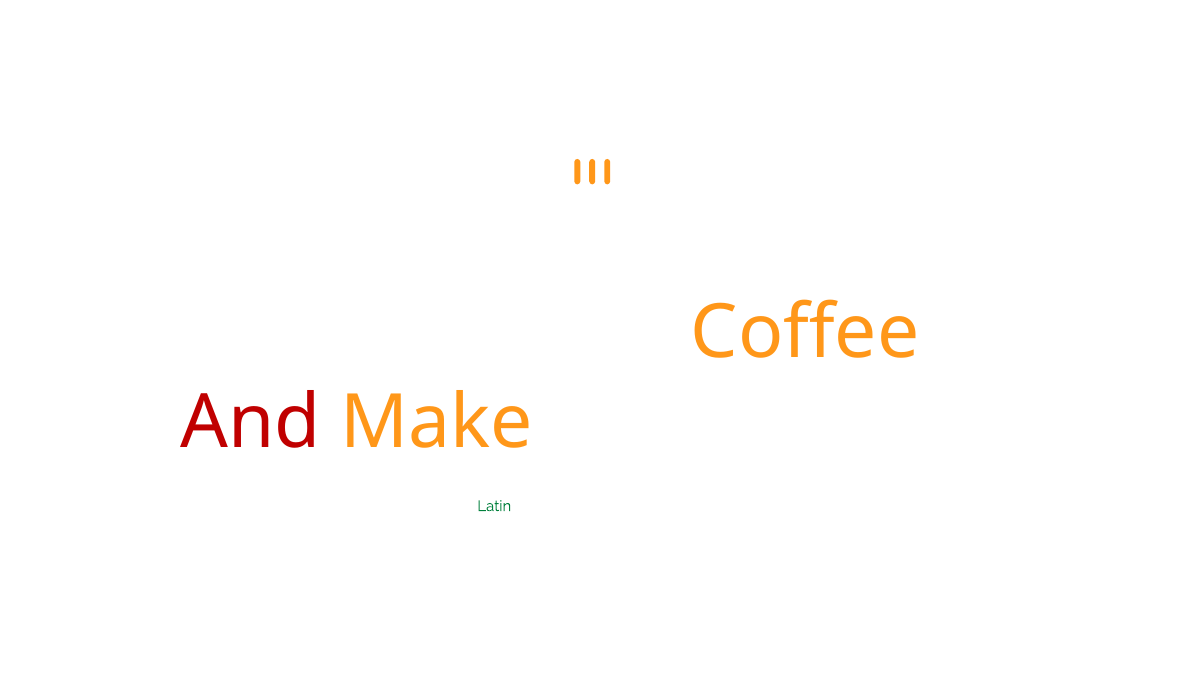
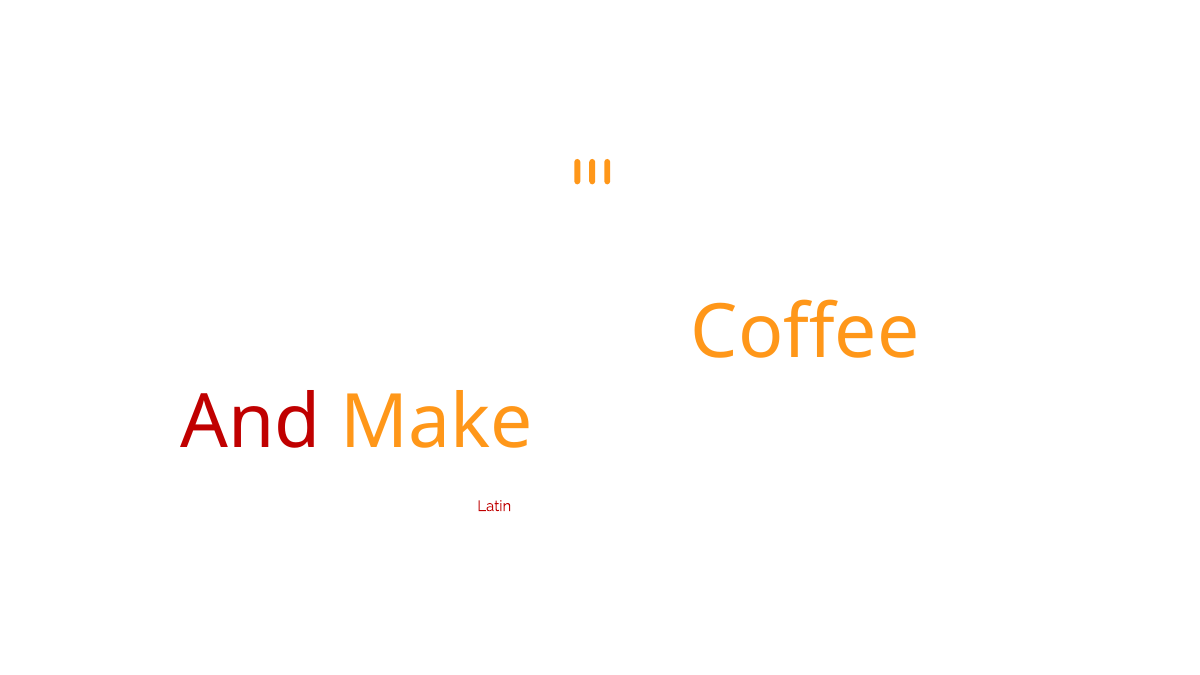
Latin colour: green -> red
